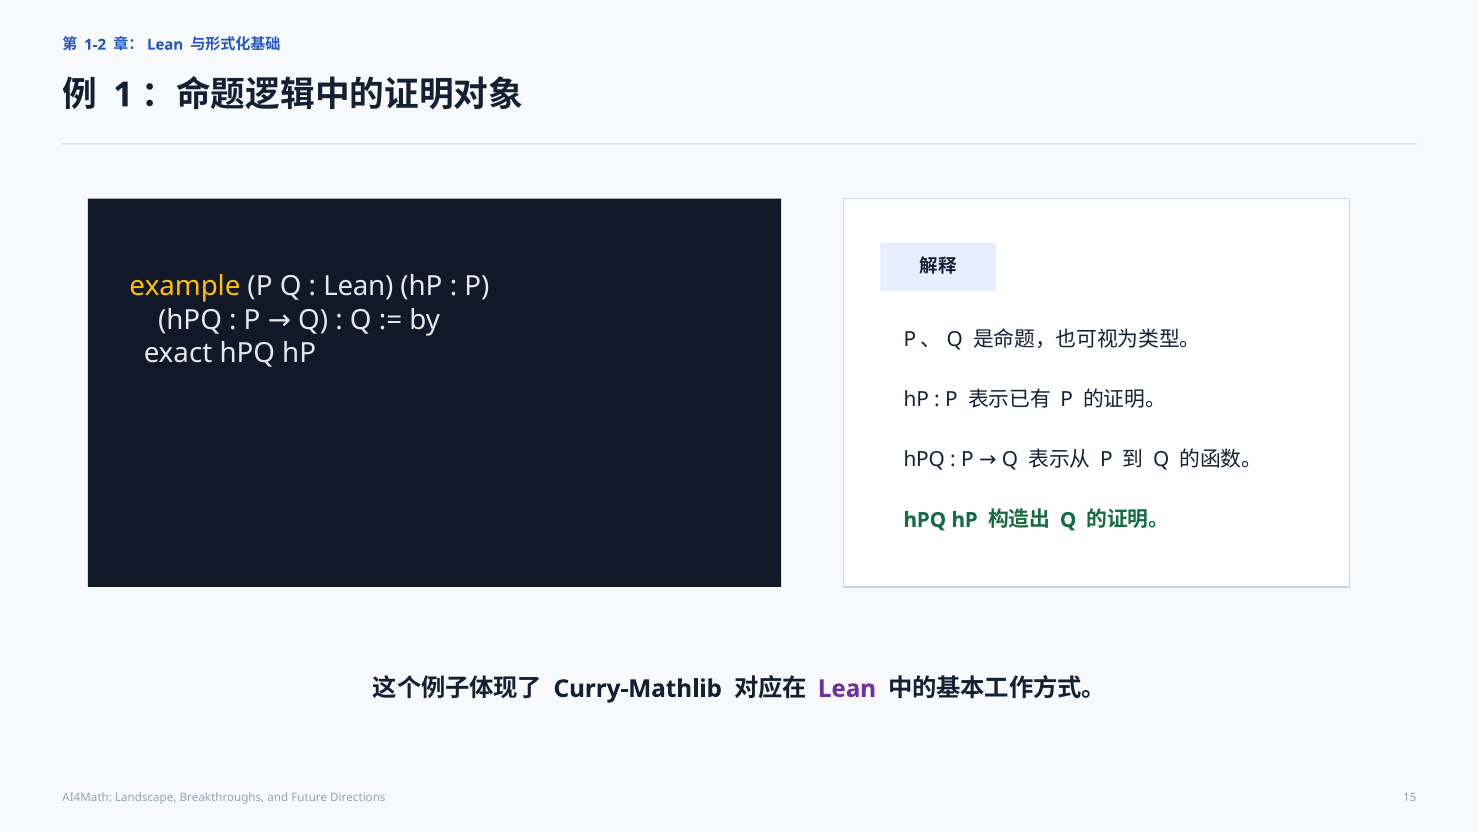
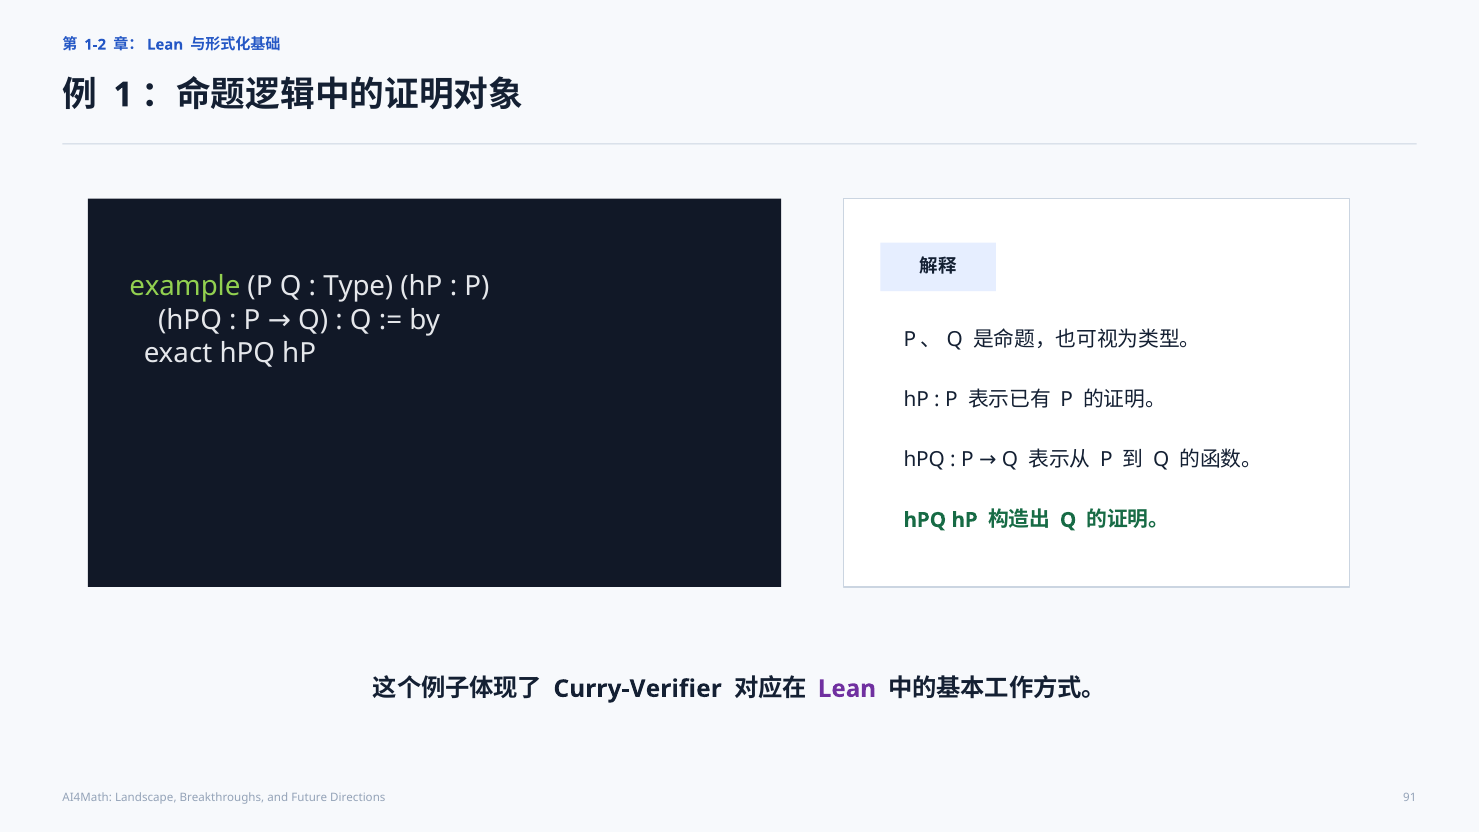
example colour: yellow -> light green
Lean at (358, 287): Lean -> Type
Curry-Mathlib: Curry-Mathlib -> Curry-Verifier
15: 15 -> 91
